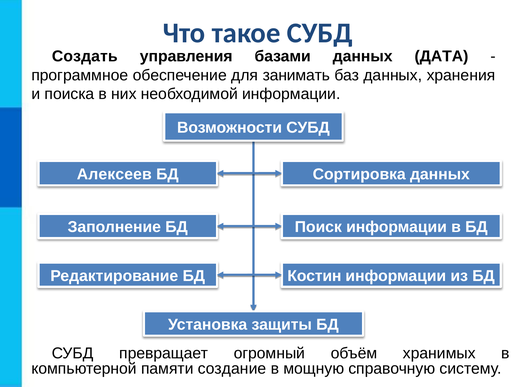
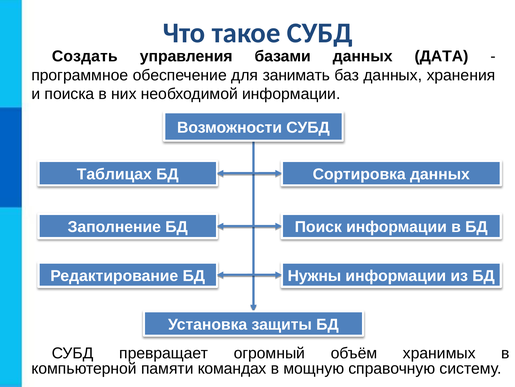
Алексеев: Алексеев -> Таблицах
Костин: Костин -> Нужны
создание: создание -> командах
